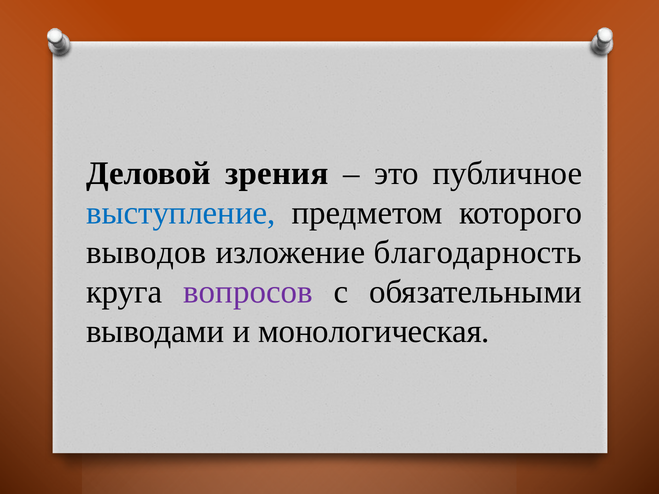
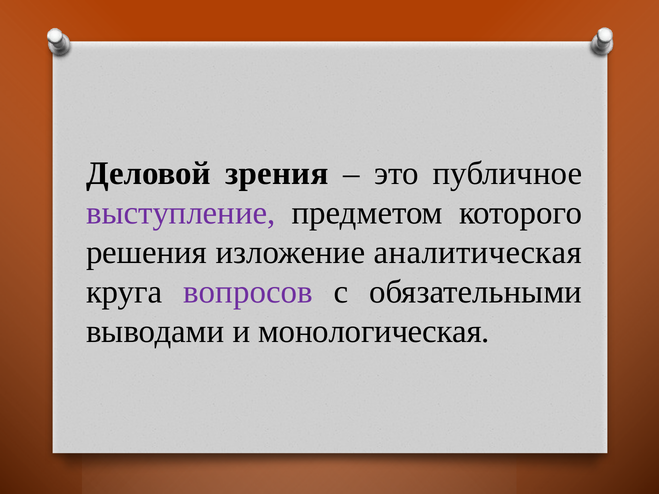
выступление colour: blue -> purple
выводов: выводов -> решения
благодарность: благодарность -> аналитическая
